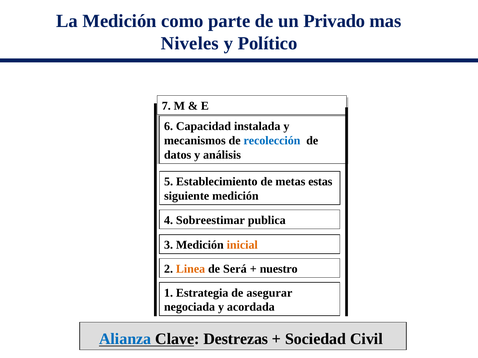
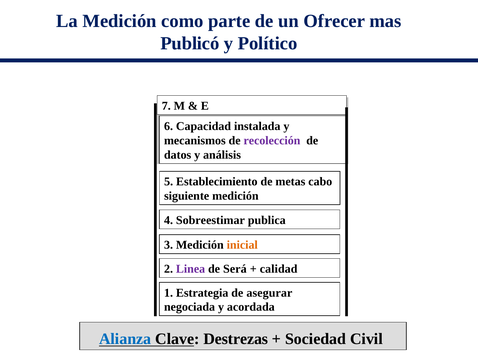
Privado: Privado -> Ofrecer
Niveles: Niveles -> Publicó
recolección colour: blue -> purple
estas: estas -> cabo
Linea colour: orange -> purple
nuestro: nuestro -> calidad
